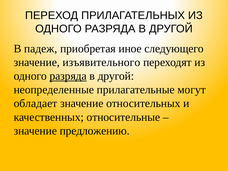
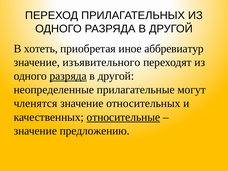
падеж: падеж -> хотеть
следующего: следующего -> аббревиатур
обладает: обладает -> членятся
относительные underline: none -> present
